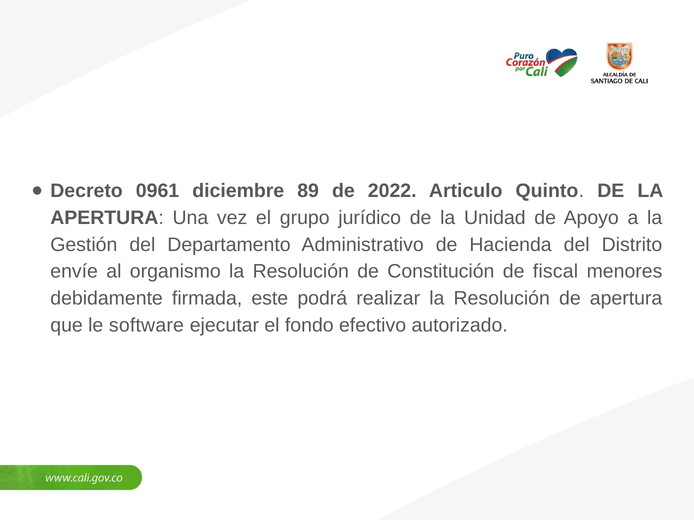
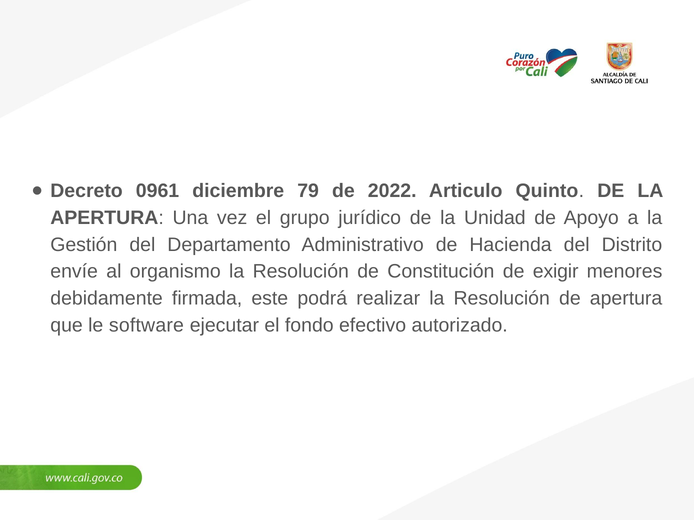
89: 89 -> 79
fiscal: fiscal -> exigir
